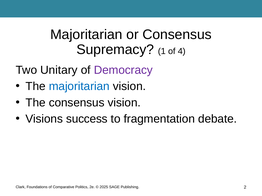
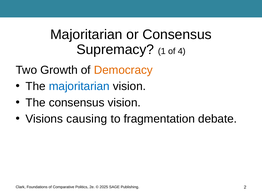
Unitary: Unitary -> Growth
Democracy colour: purple -> orange
success: success -> causing
